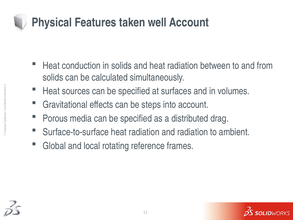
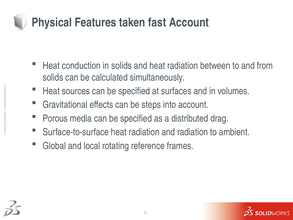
well: well -> fast
